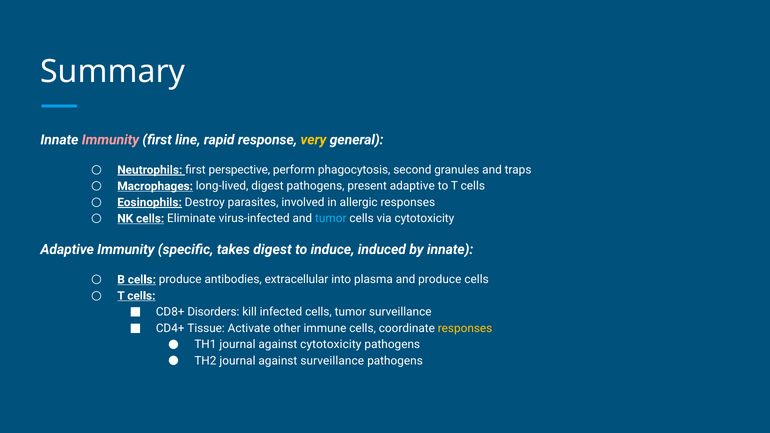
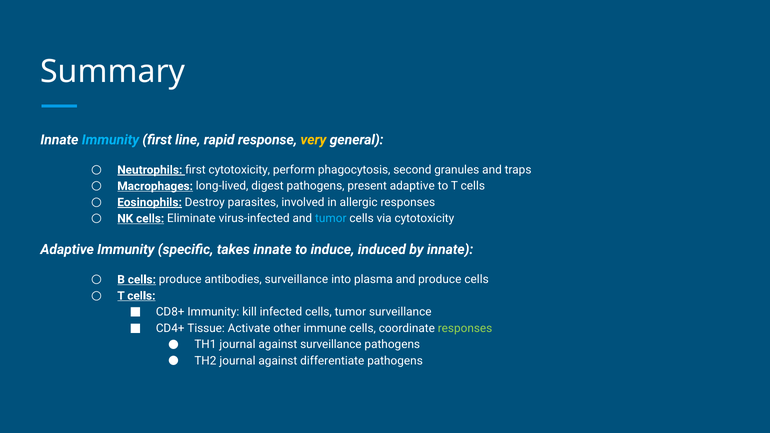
Immunity at (110, 140) colour: pink -> light blue
first perspective: perspective -> cytotoxicity
takes digest: digest -> innate
antibodies extracellular: extracellular -> surveillance
CD8+ Disorders: Disorders -> Immunity
responses at (465, 328) colour: yellow -> light green
against cytotoxicity: cytotoxicity -> surveillance
against surveillance: surveillance -> differentiate
